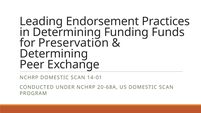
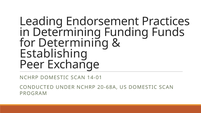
for Preservation: Preservation -> Determining
Determining at (54, 54): Determining -> Establishing
